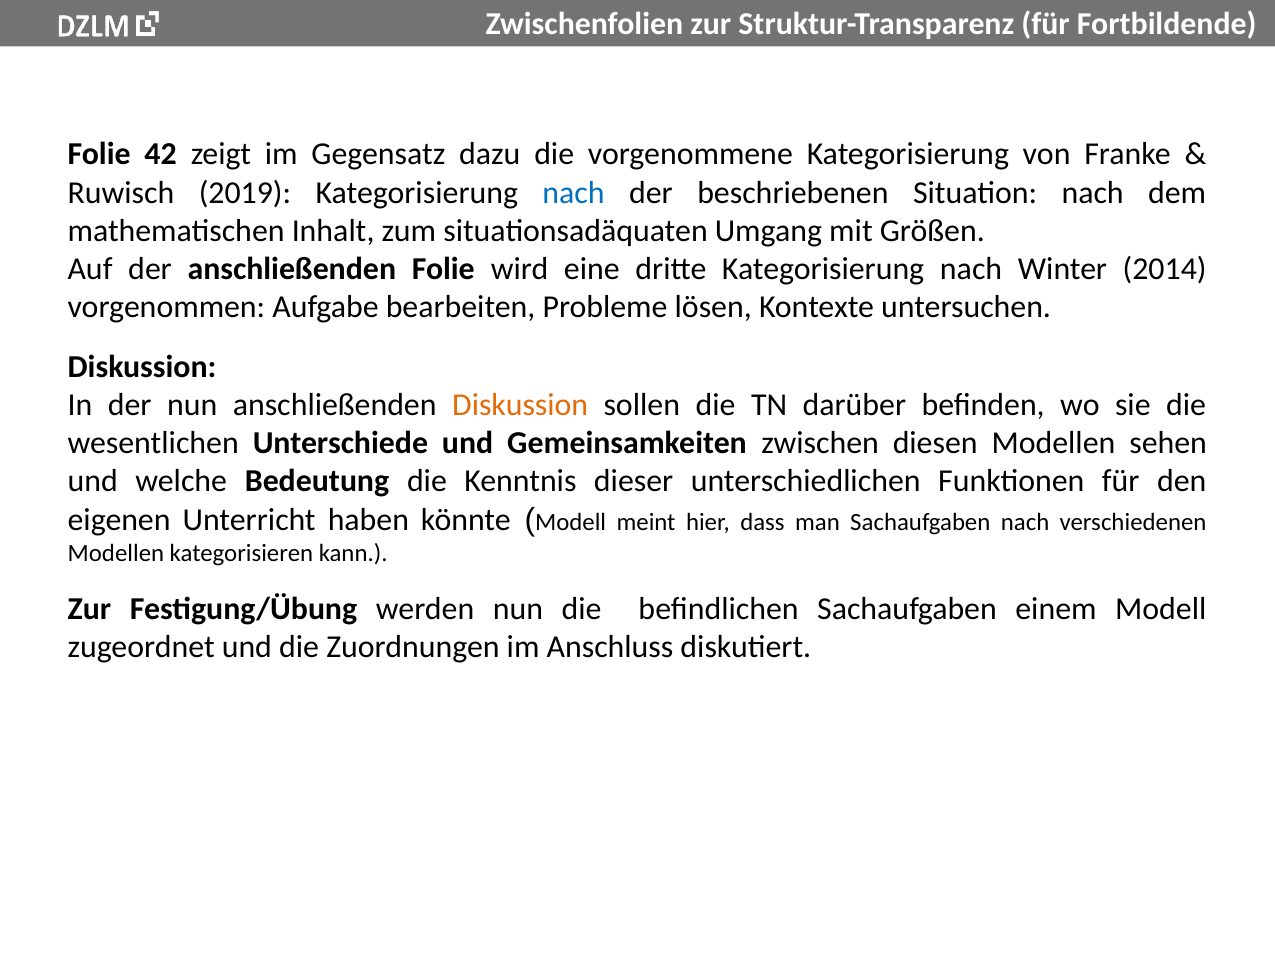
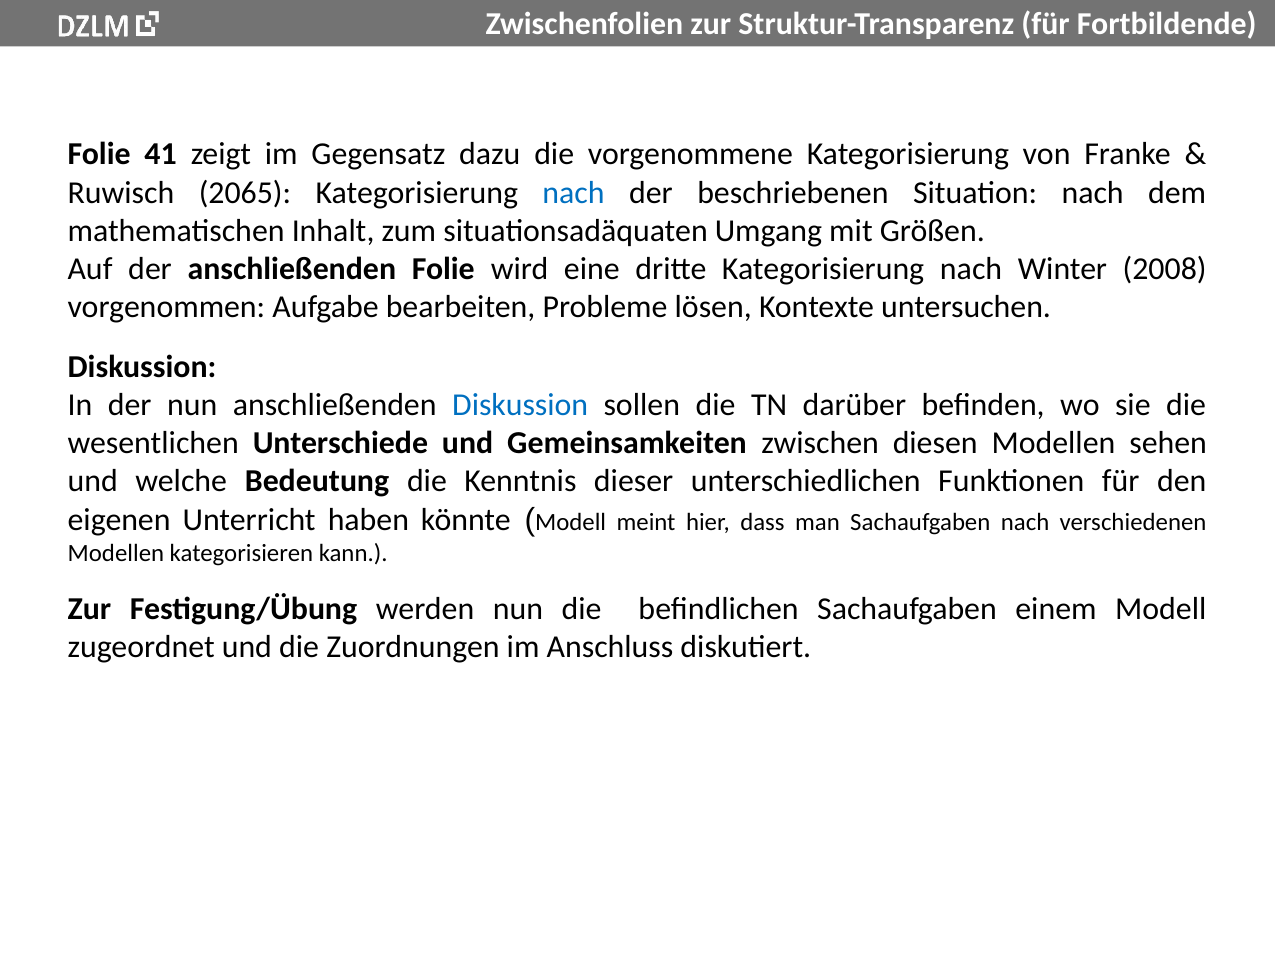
42: 42 -> 41
2019: 2019 -> 2065
2014: 2014 -> 2008
Diskussion at (520, 405) colour: orange -> blue
